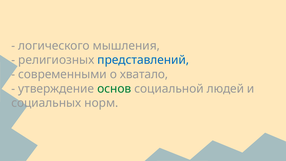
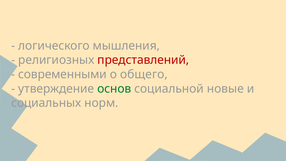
представлений colour: blue -> red
хватало: хватало -> общего
людей: людей -> новые
